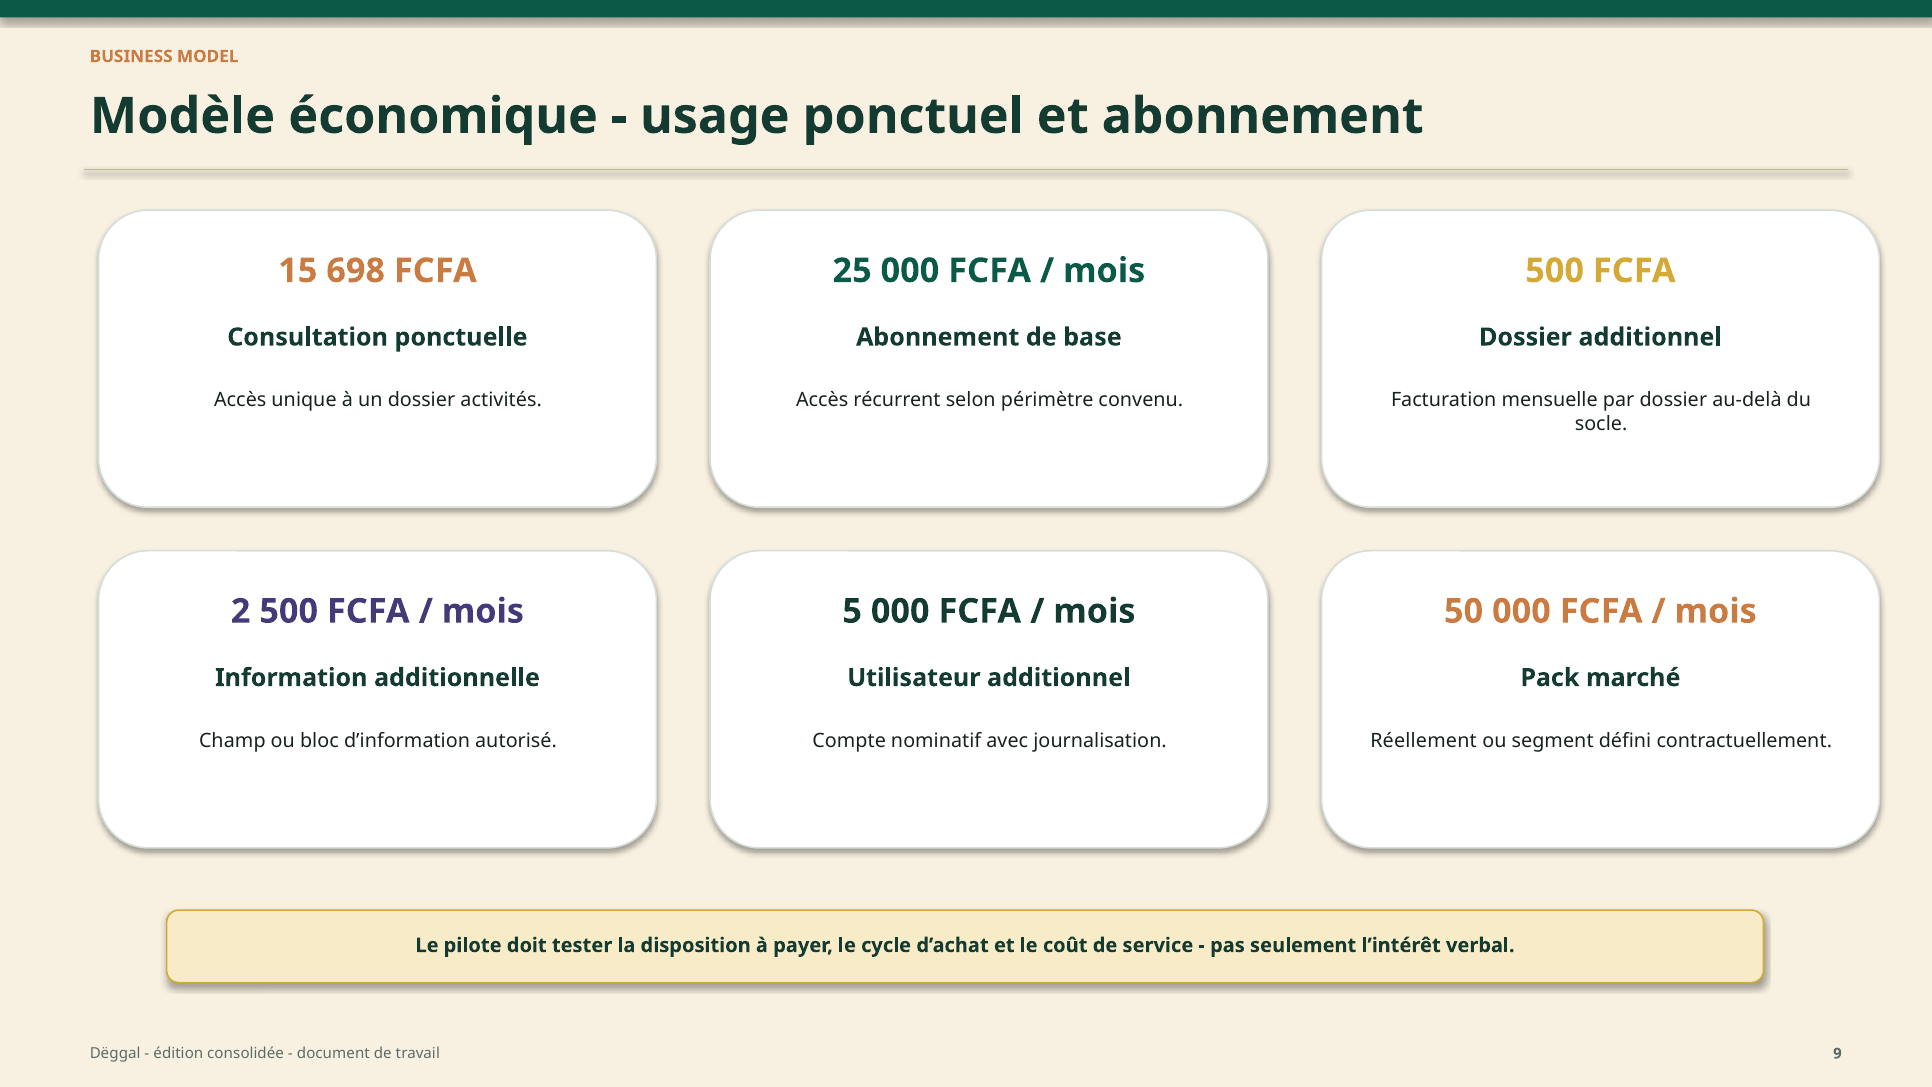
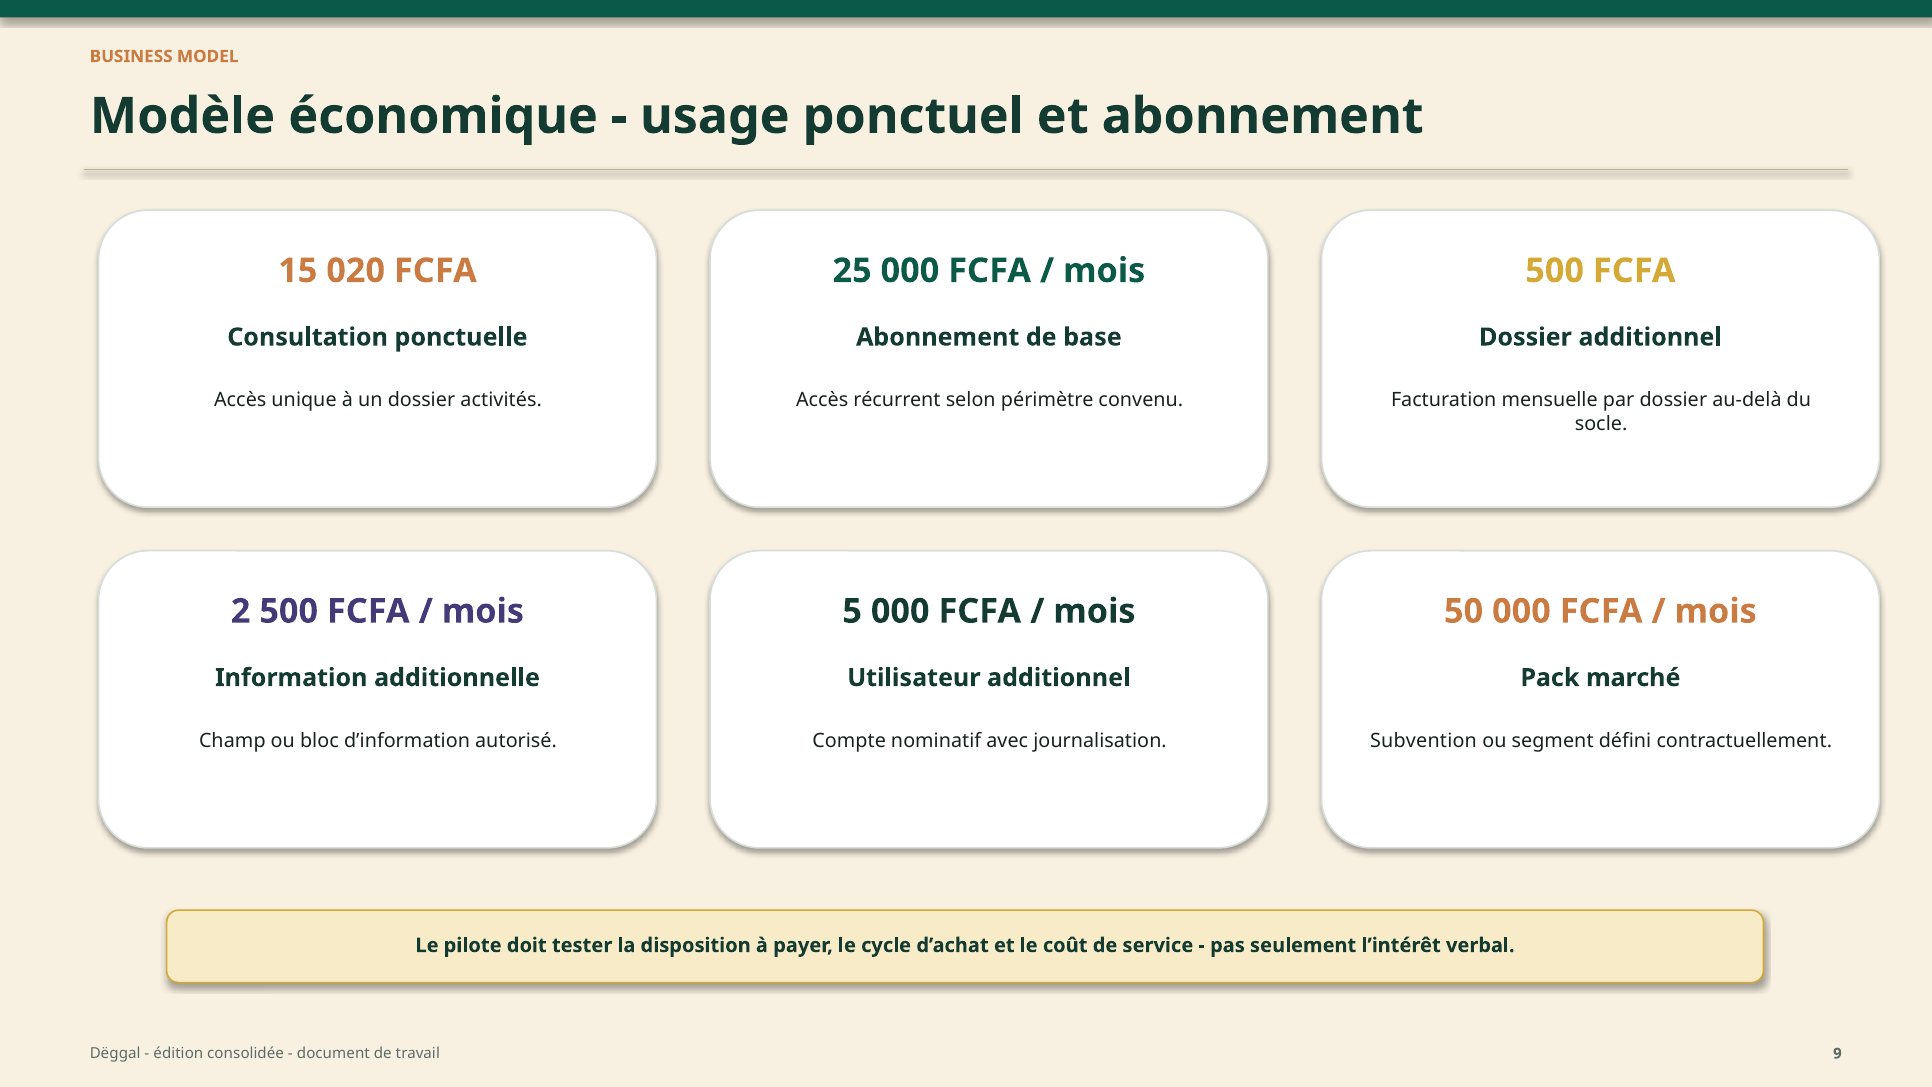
698: 698 -> 020
Réellement: Réellement -> Subvention
